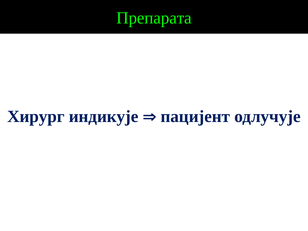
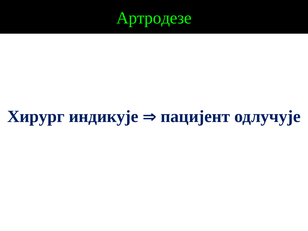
Препарата: Препарата -> Артродезе
